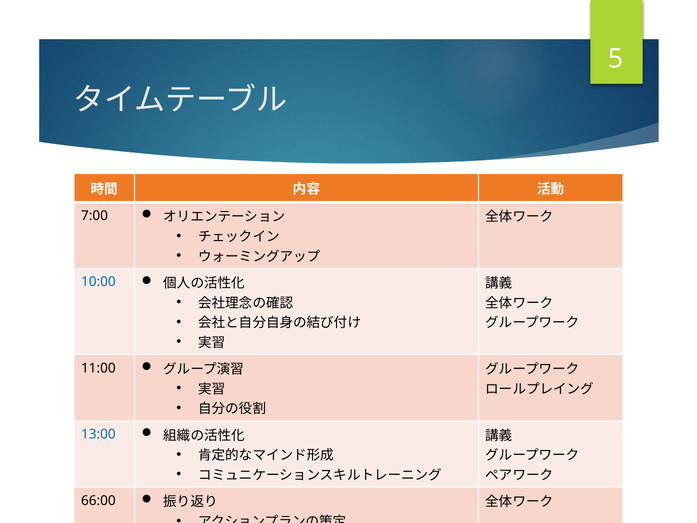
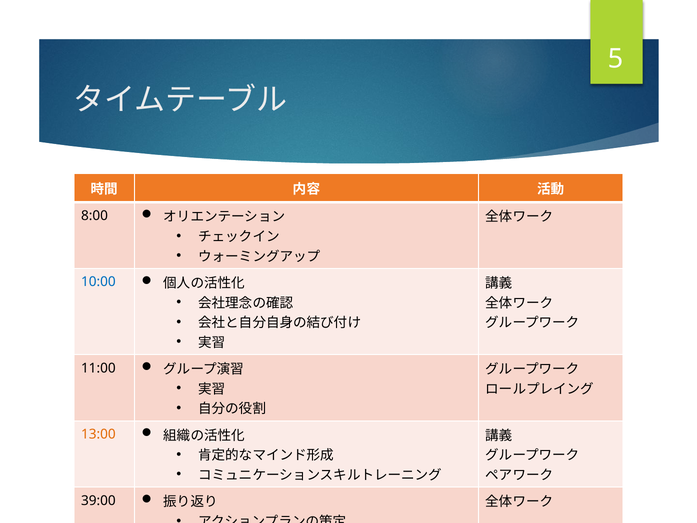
7:00: 7:00 -> 8:00
13:00 colour: blue -> orange
66:00: 66:00 -> 39:00
